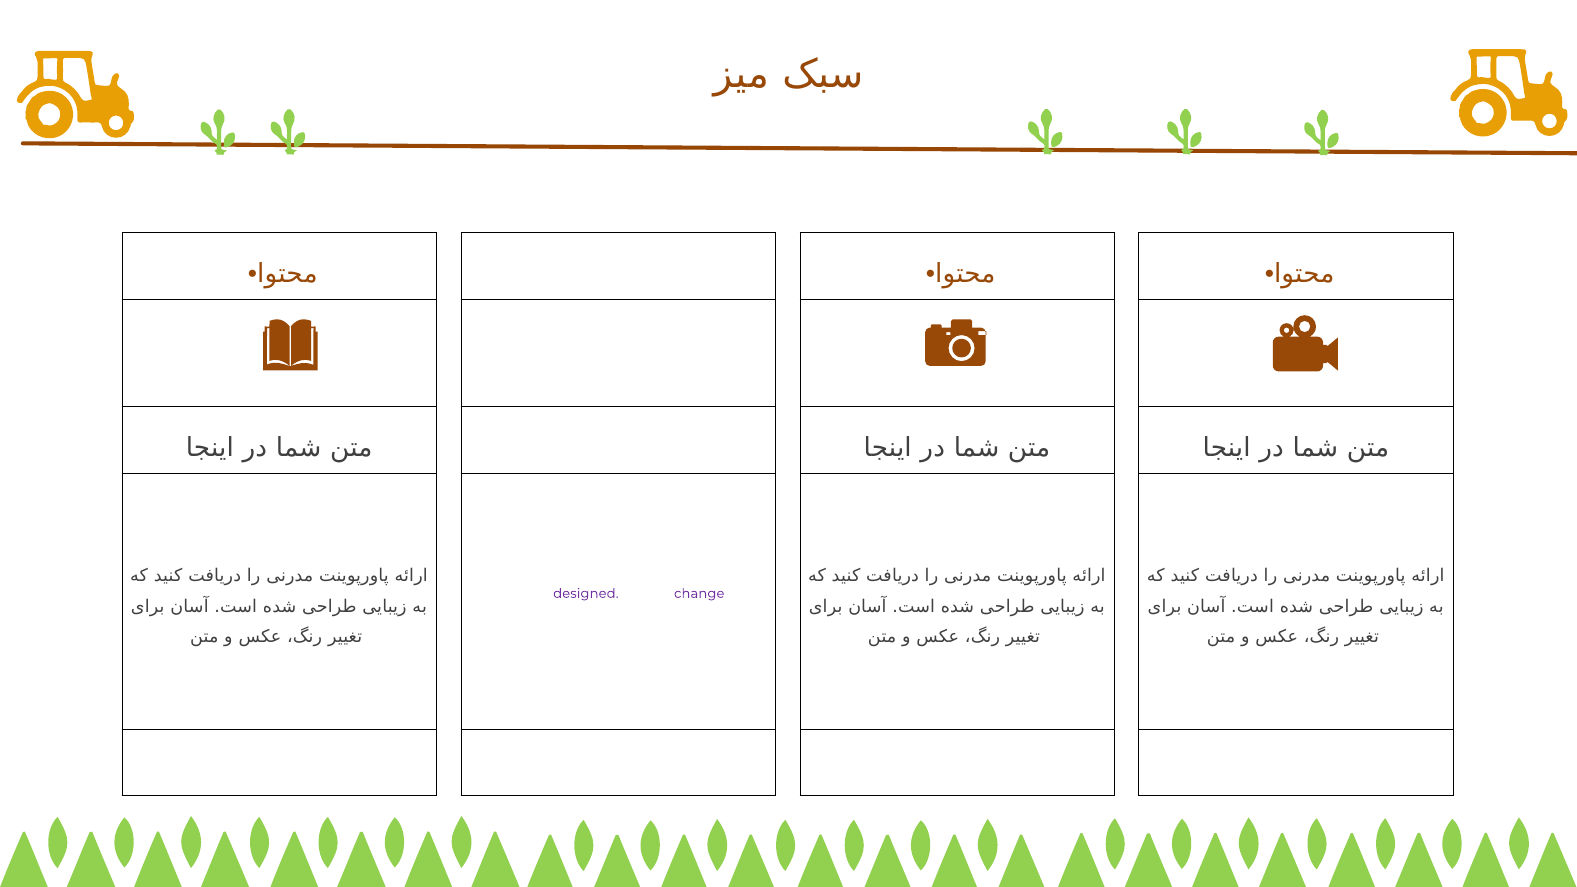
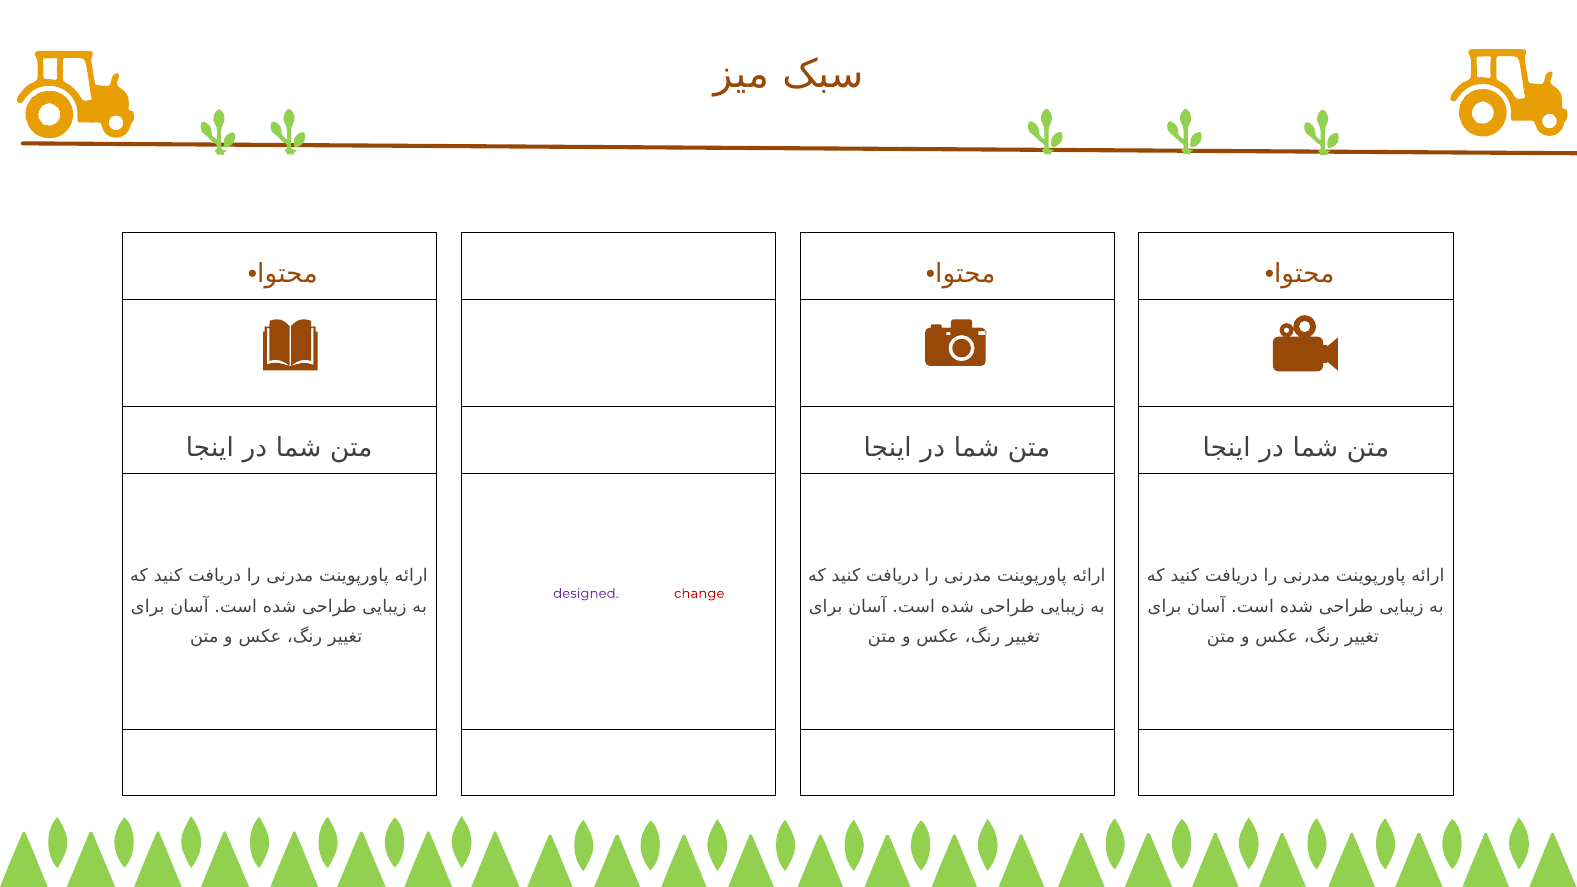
change colour: purple -> red
